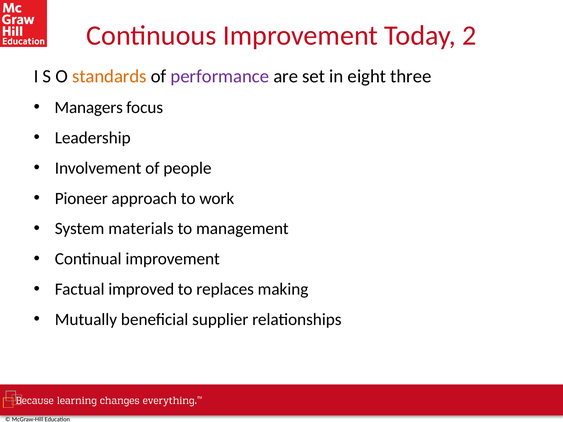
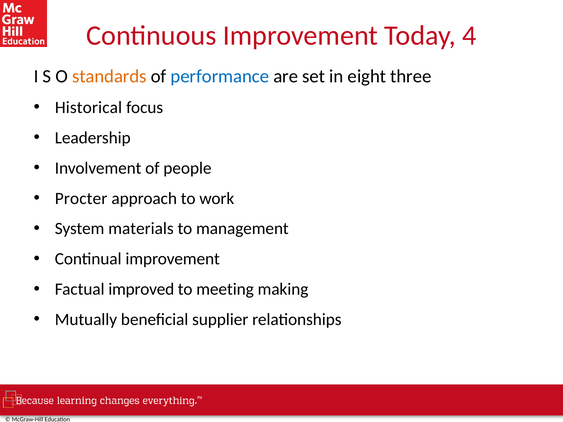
2: 2 -> 4
performance colour: purple -> blue
Managers: Managers -> Historical
Pioneer: Pioneer -> Procter
replaces: replaces -> meeting
